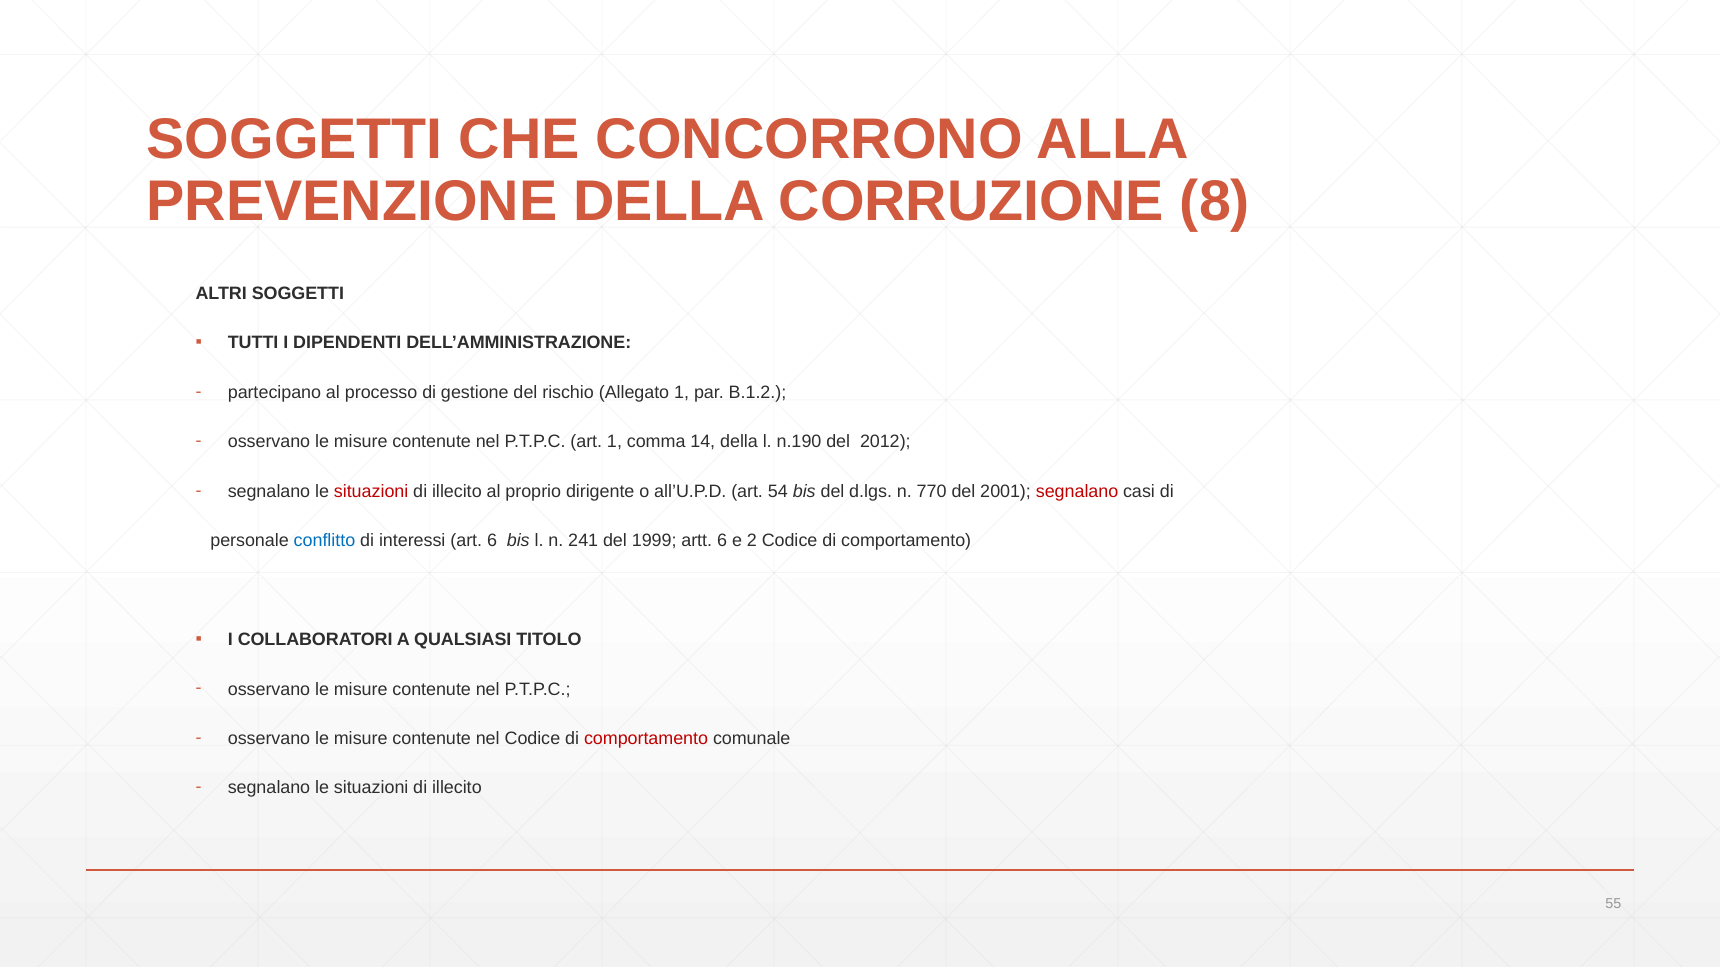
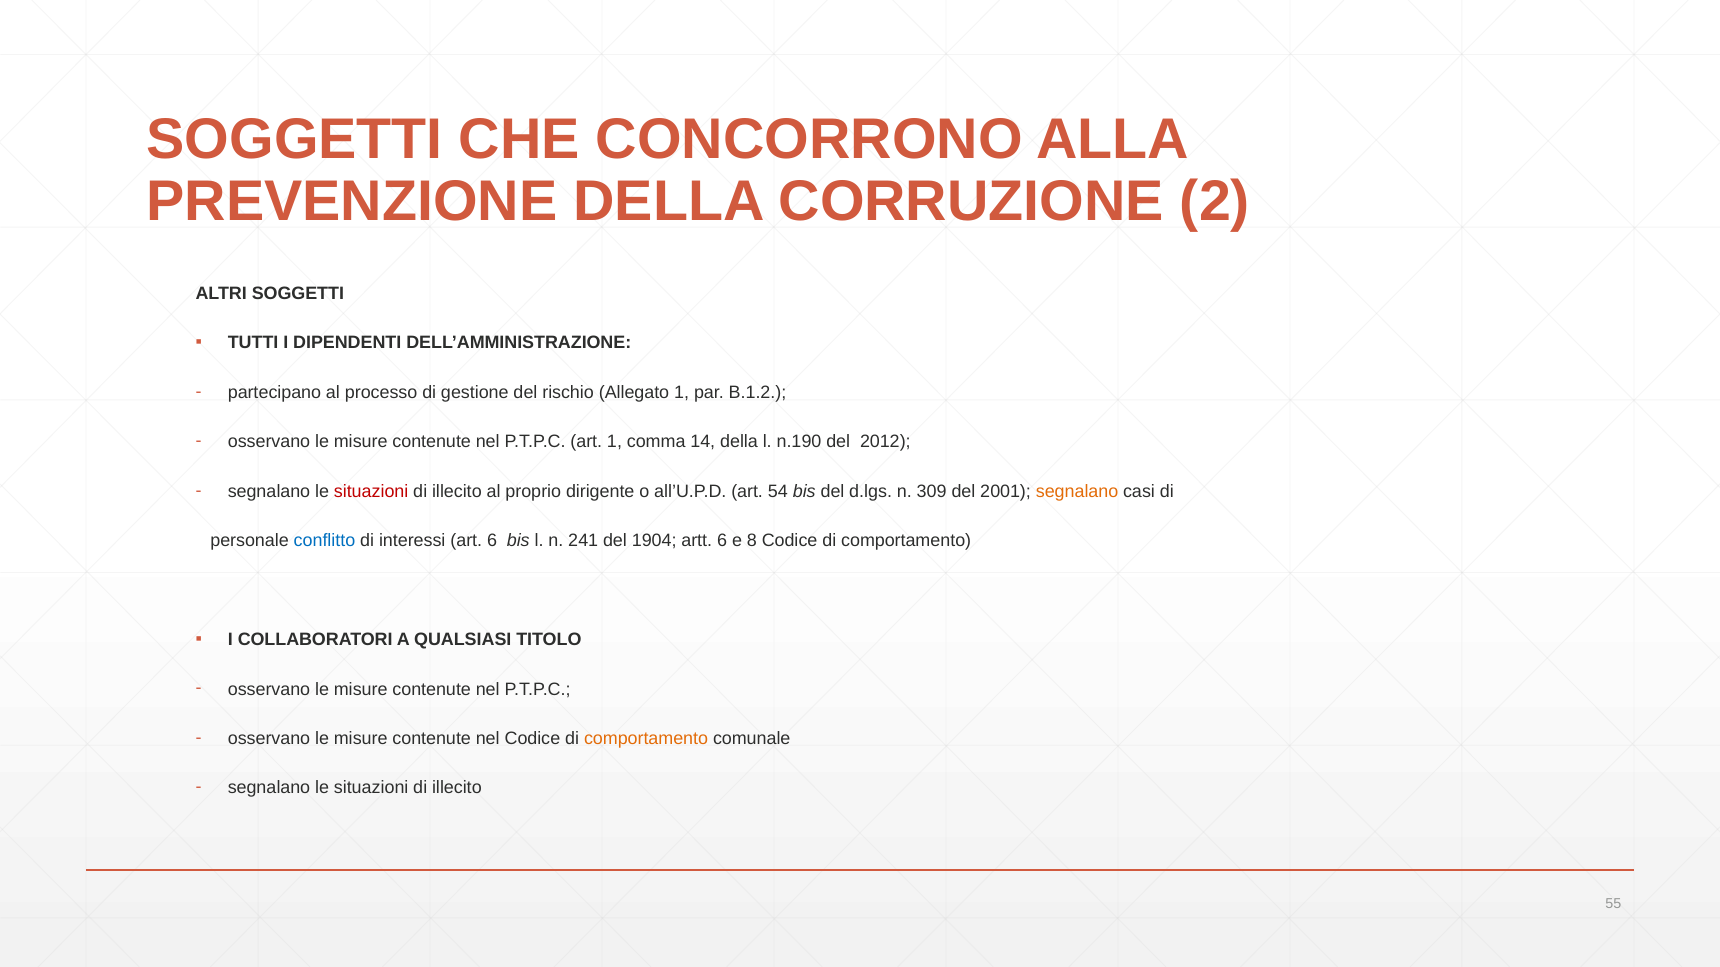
8: 8 -> 2
770: 770 -> 309
segnalano at (1077, 492) colour: red -> orange
1999: 1999 -> 1904
2: 2 -> 8
comportamento at (646, 739) colour: red -> orange
